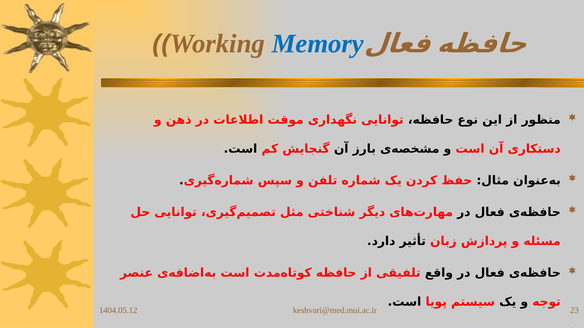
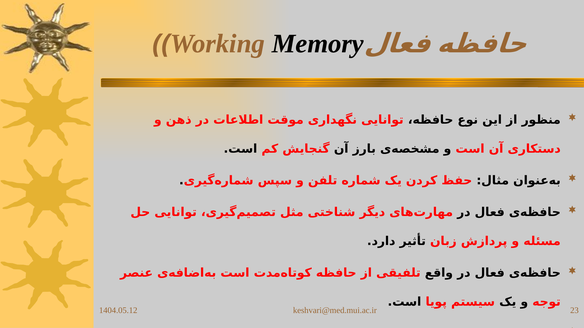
Memory colour: blue -> black
